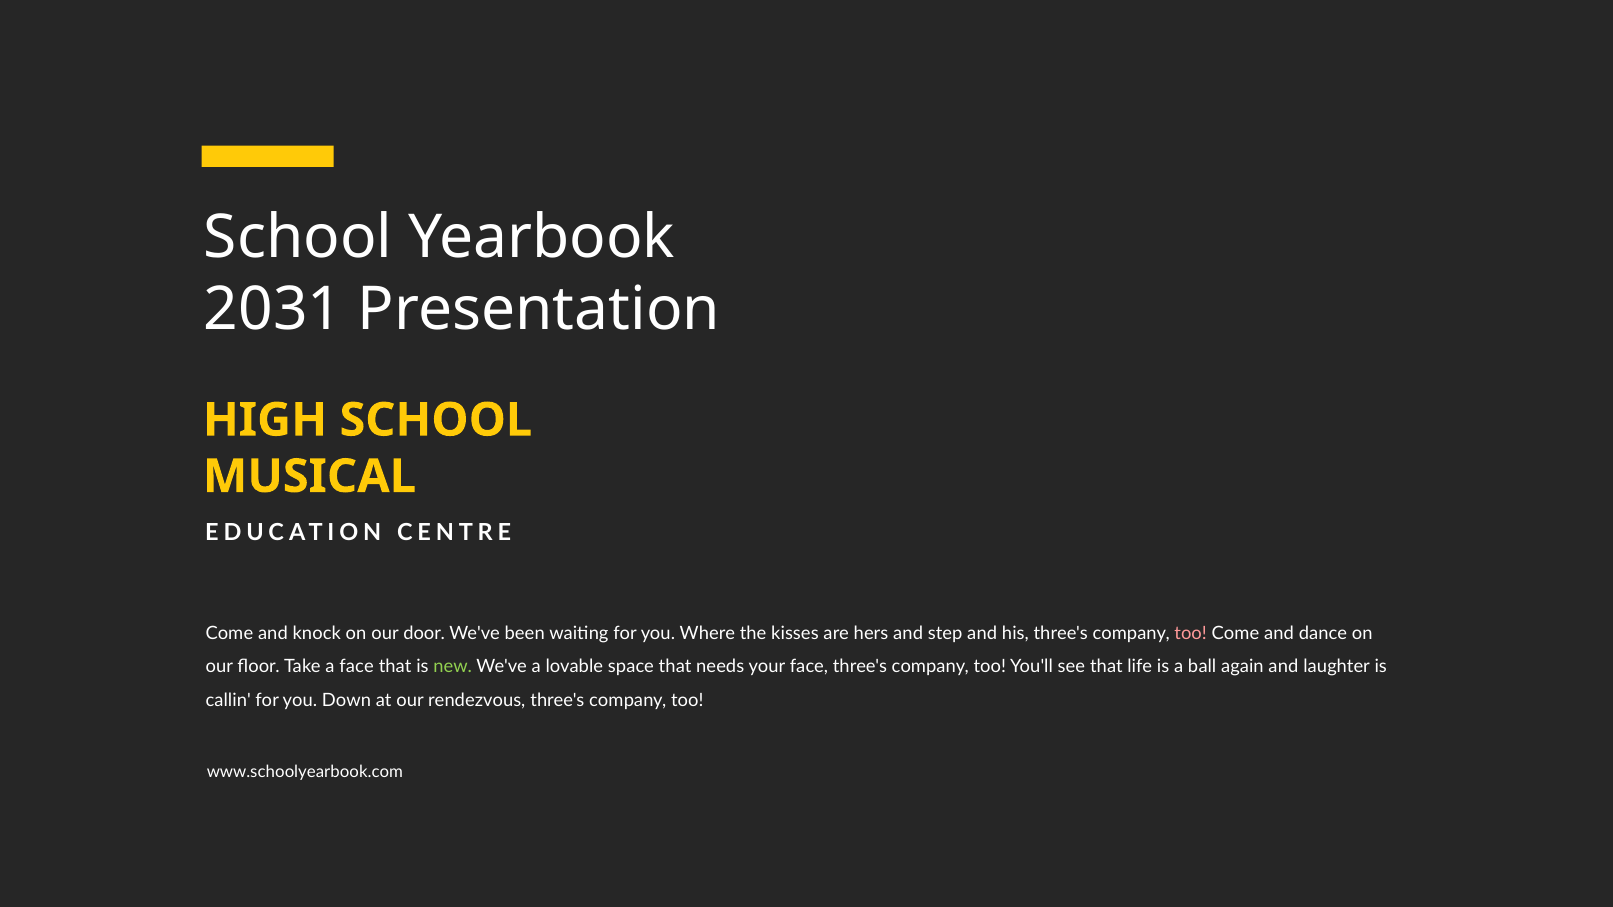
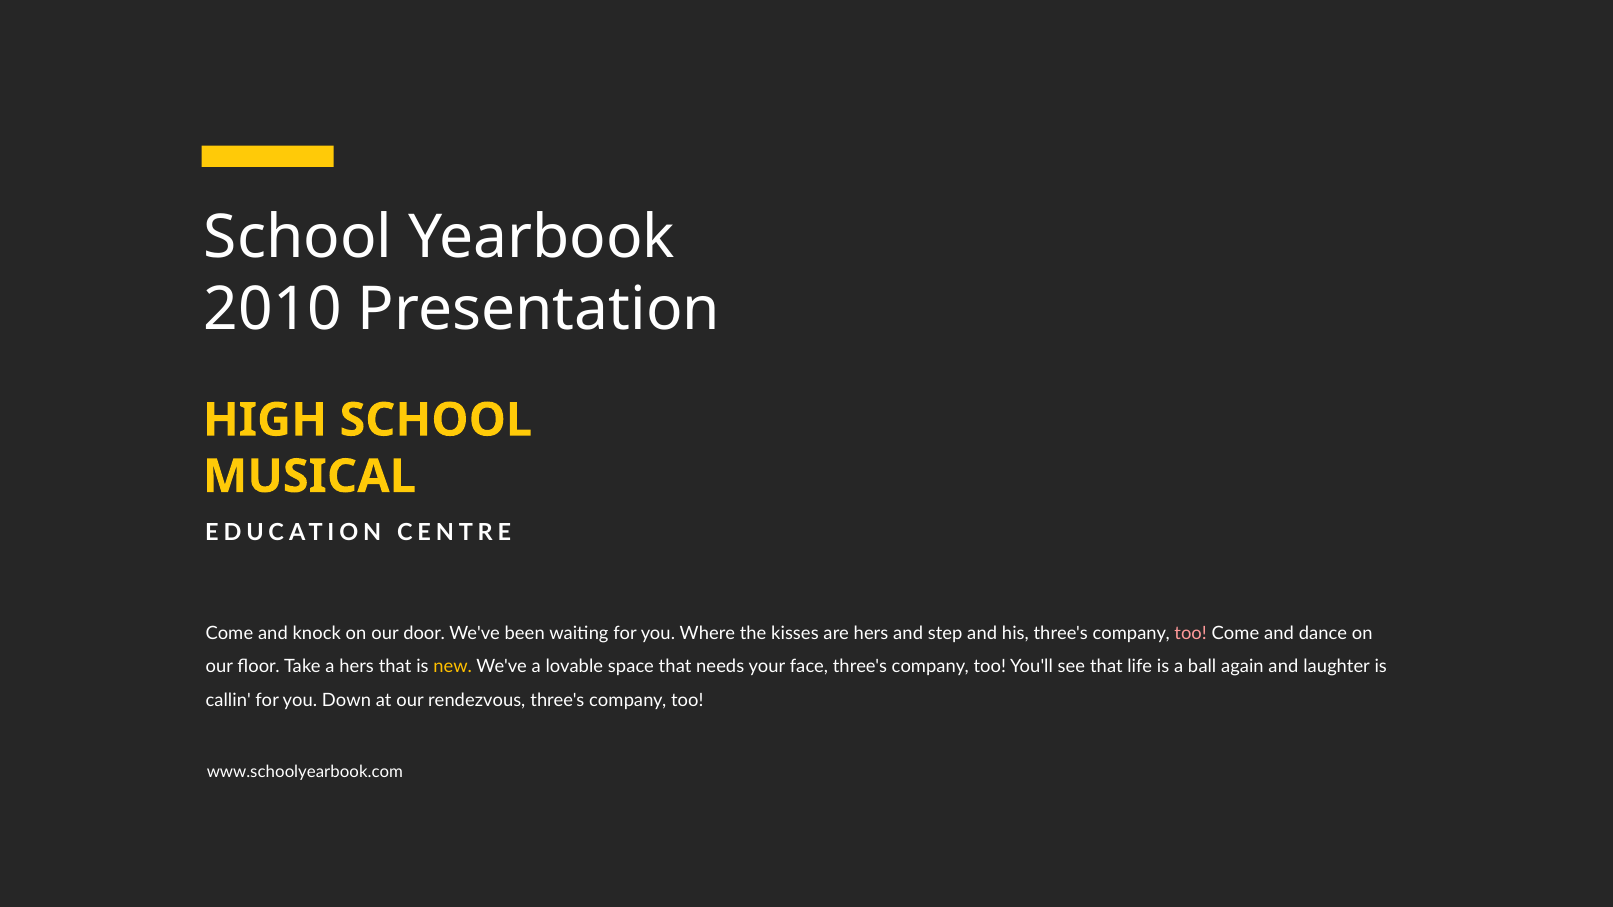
2031: 2031 -> 2010
a face: face -> hers
new colour: light green -> yellow
